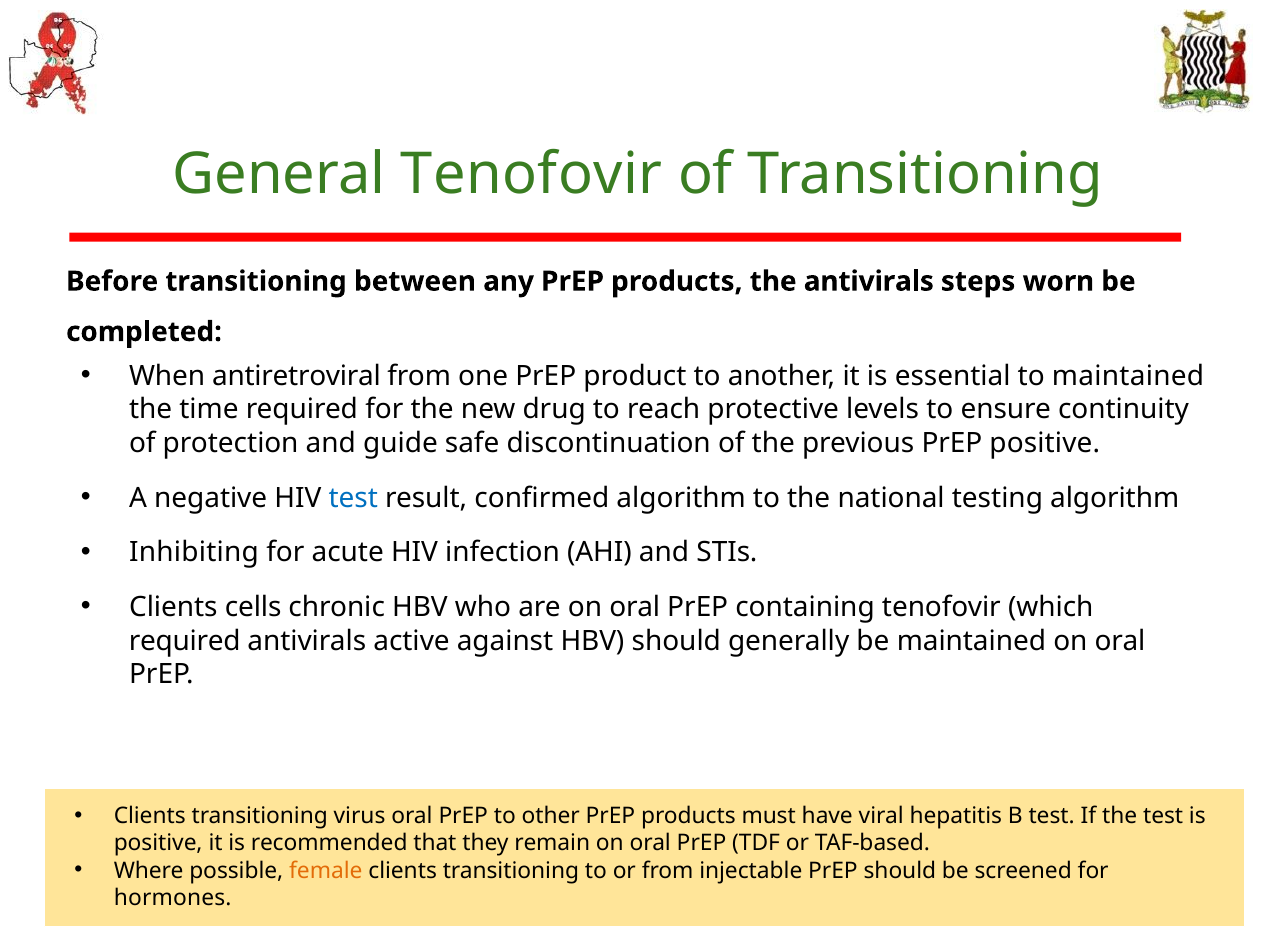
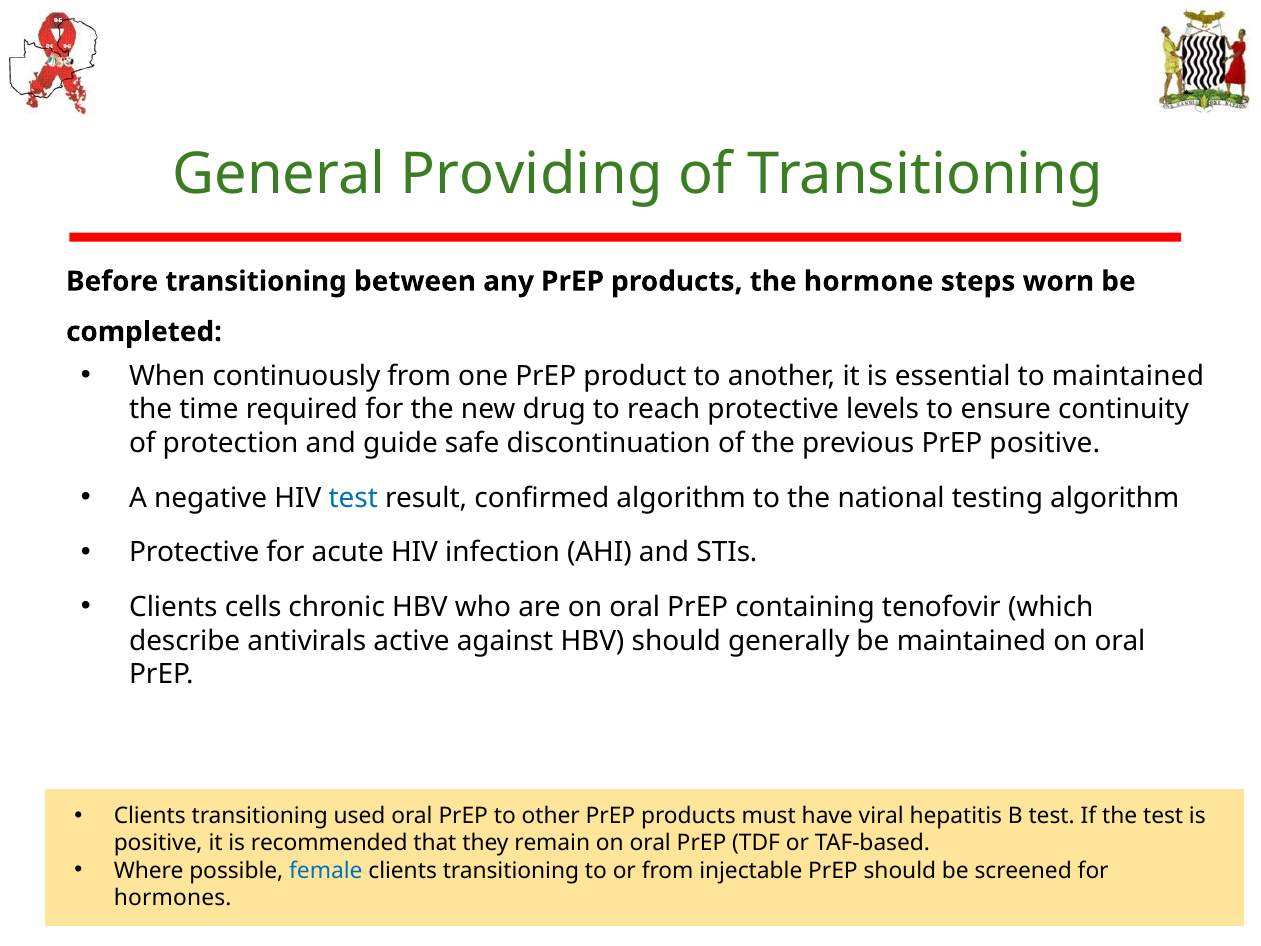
General Tenofovir: Tenofovir -> Providing
the antivirals: antivirals -> hormone
antiretroviral: antiretroviral -> continuously
Inhibiting at (194, 552): Inhibiting -> Protective
required at (185, 641): required -> describe
virus: virus -> used
female colour: orange -> blue
